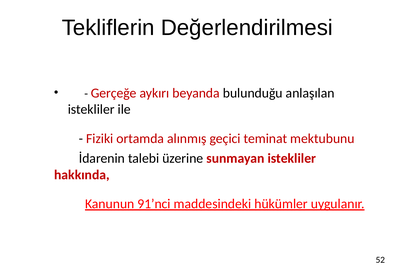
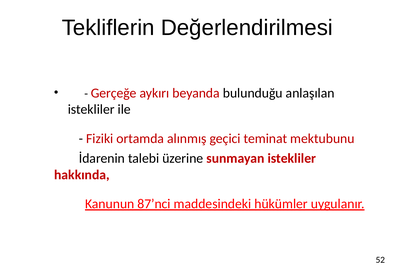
91’nci: 91’nci -> 87’nci
